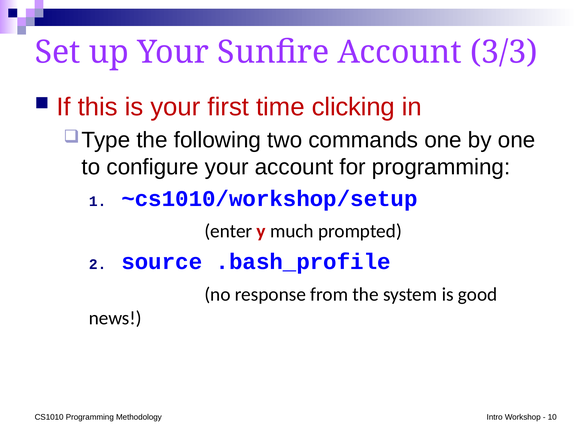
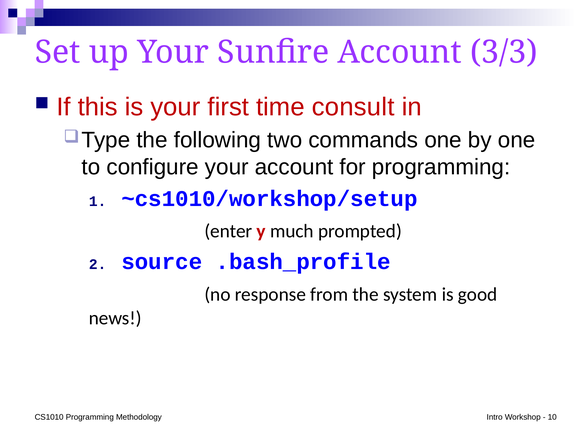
clicking: clicking -> consult
